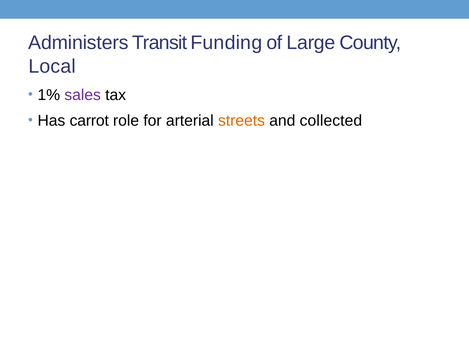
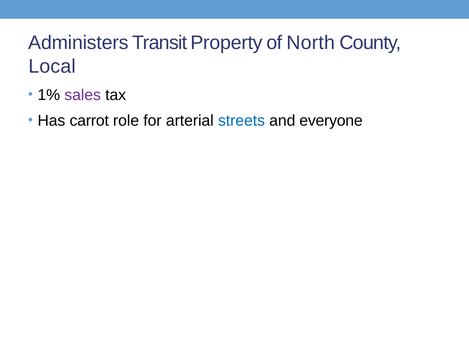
Funding: Funding -> Property
Large: Large -> North
streets colour: orange -> blue
collected: collected -> everyone
